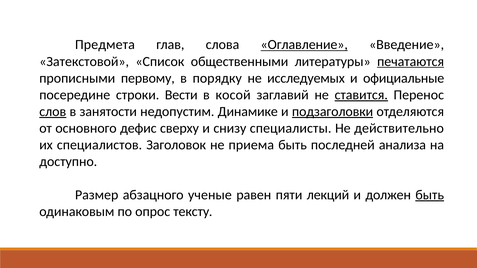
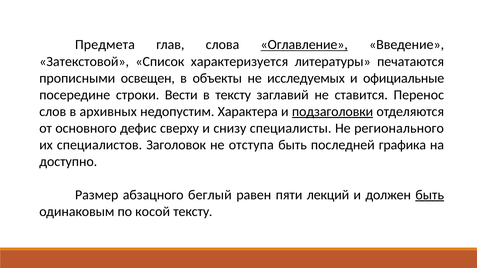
общественными: общественными -> характеризуется
печатаются underline: present -> none
первому: первому -> освещен
порядку: порядку -> объекты
в косой: косой -> тексту
ставится underline: present -> none
слов underline: present -> none
занятости: занятости -> архивных
Динамике: Динамике -> Характера
действительно: действительно -> регионального
приема: приема -> отступа
анализа: анализа -> графика
ученые: ученые -> беглый
опрос: опрос -> косой
